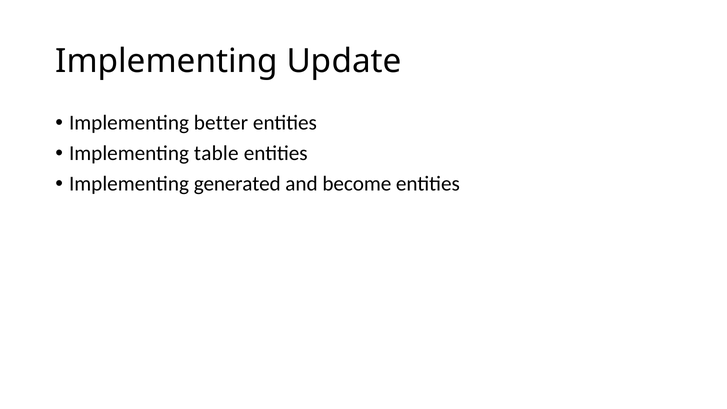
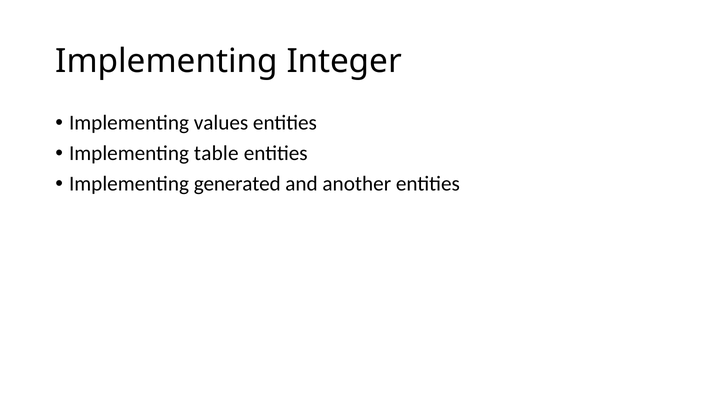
Update: Update -> Integer
better: better -> values
become: become -> another
